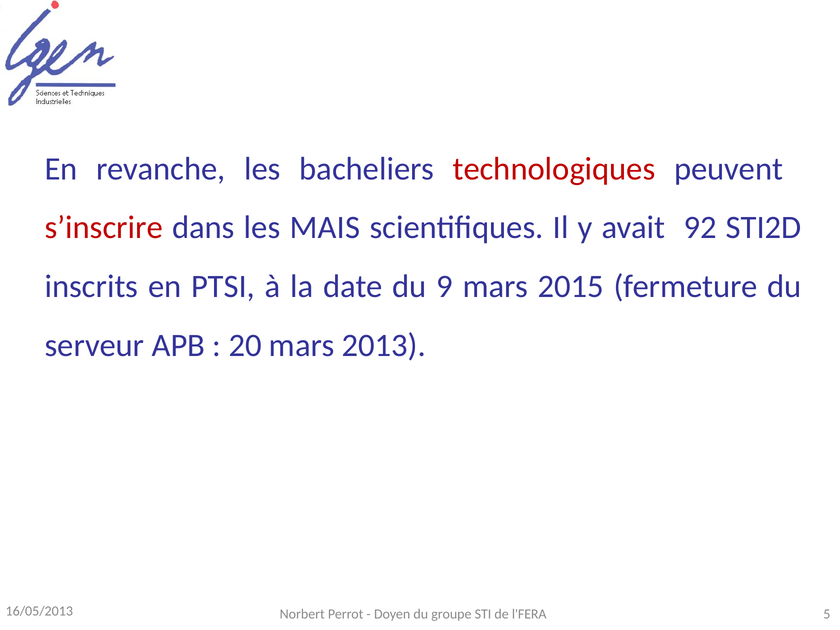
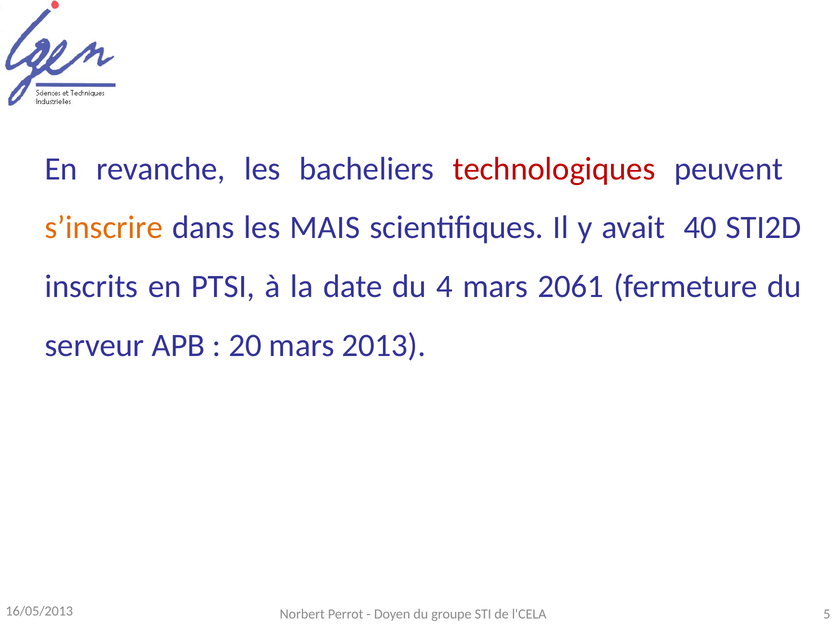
s’inscrire colour: red -> orange
92: 92 -> 40
9: 9 -> 4
2015: 2015 -> 2061
l'FERA: l'FERA -> l'CELA
